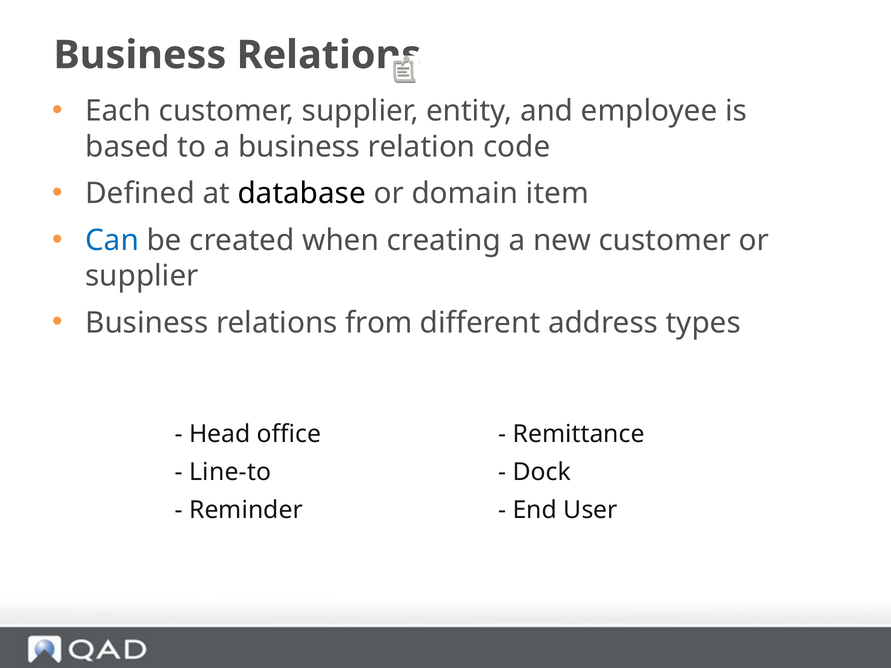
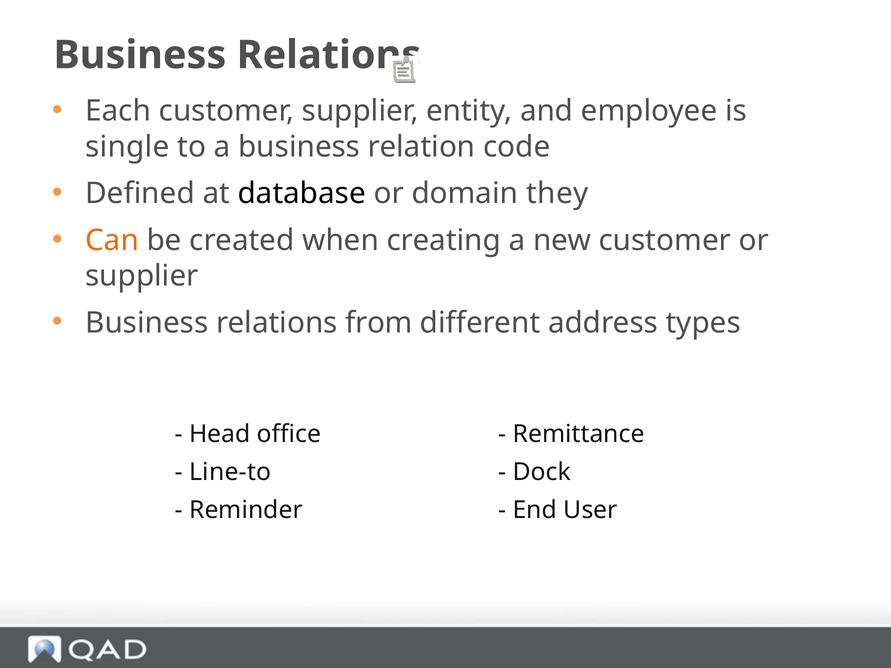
based: based -> single
item: item -> they
Can colour: blue -> orange
